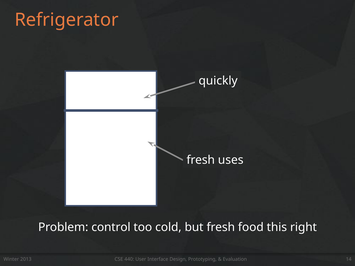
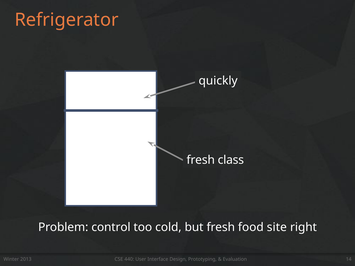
uses: uses -> class
this: this -> site
